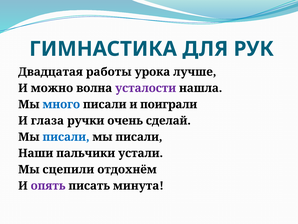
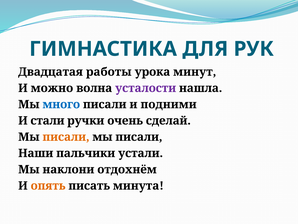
лучше: лучше -> минут
поиграли: поиграли -> подними
глаза: глаза -> стали
писали at (66, 137) colour: blue -> orange
сцепили: сцепили -> наклони
опять colour: purple -> orange
